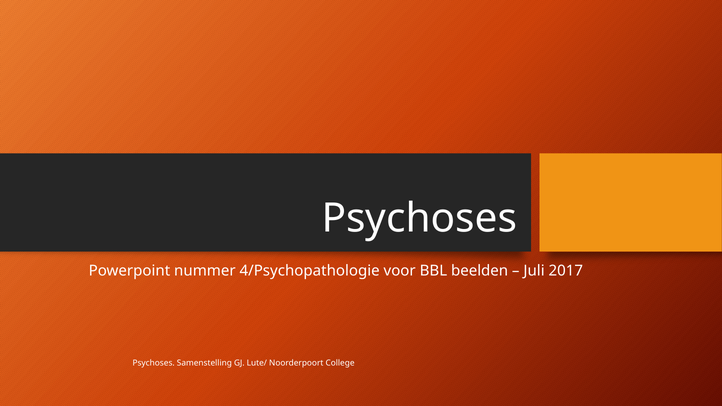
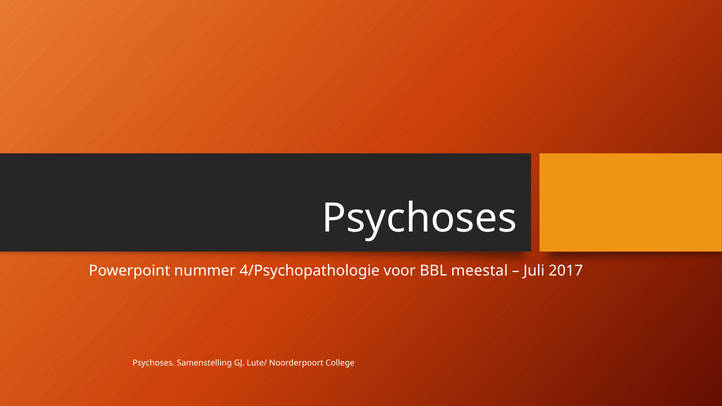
beelden: beelden -> meestal
